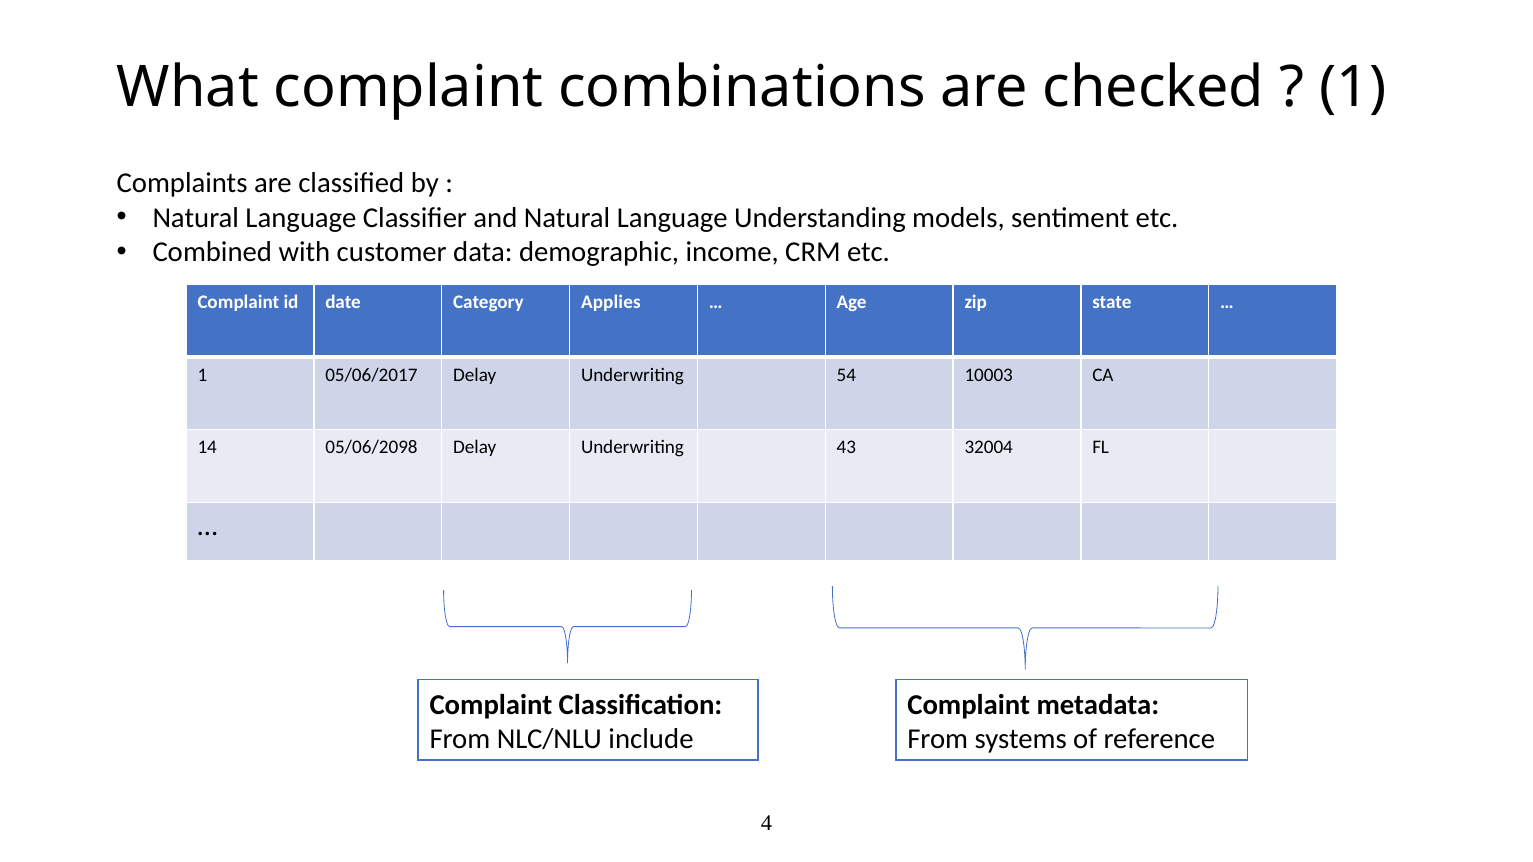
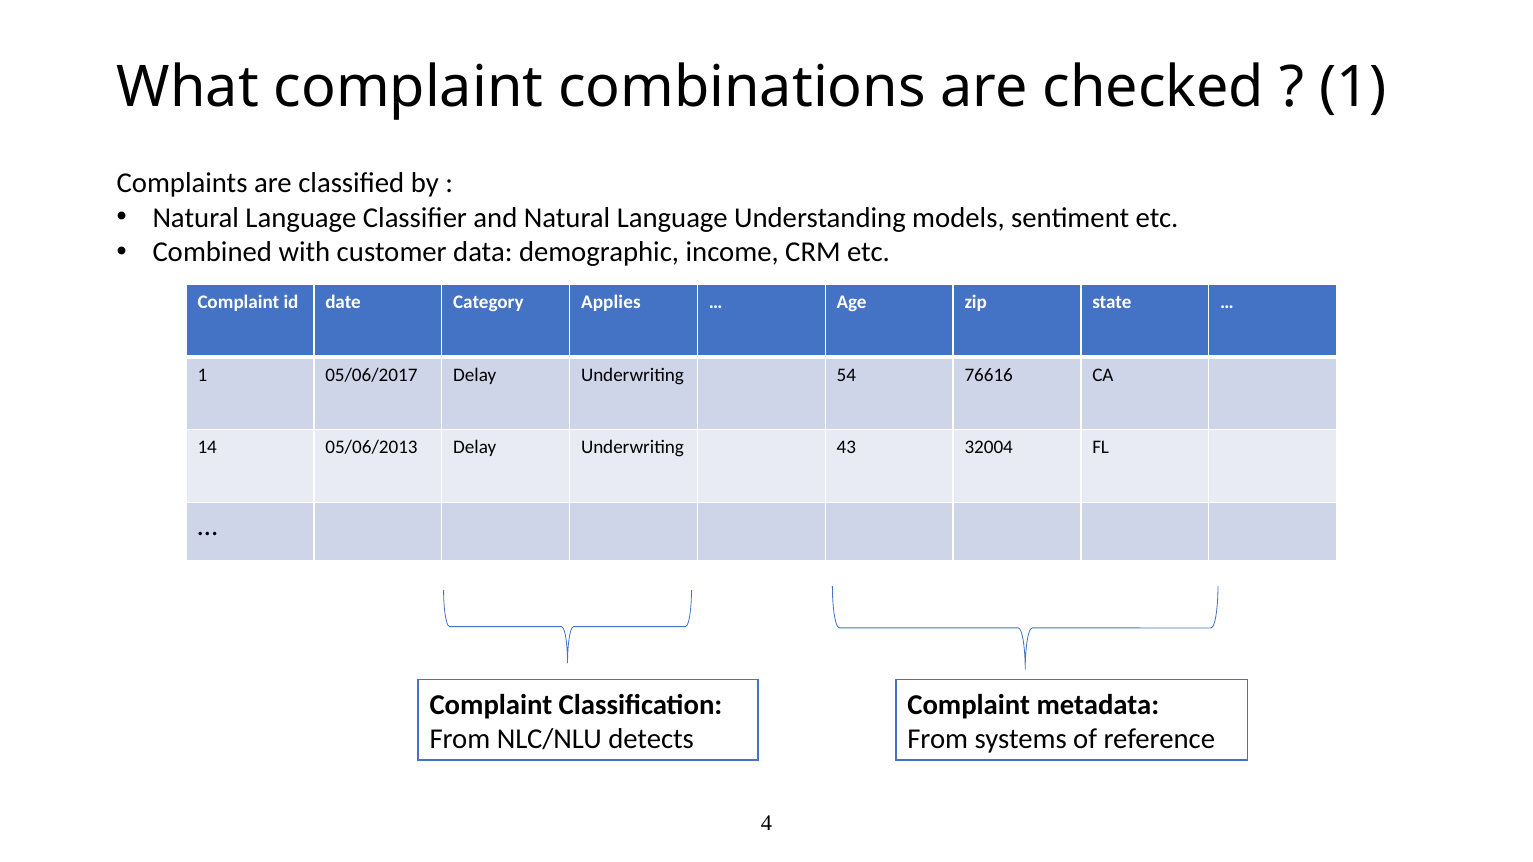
10003: 10003 -> 76616
05/06/2098: 05/06/2098 -> 05/06/2013
include: include -> detects
